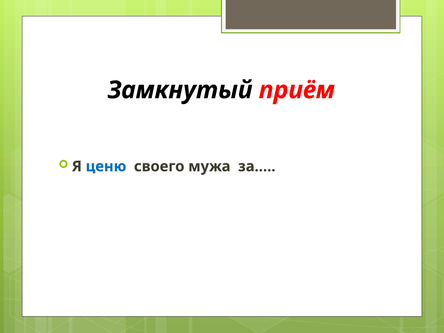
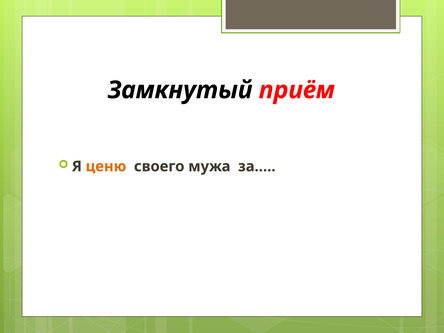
ценю colour: blue -> orange
